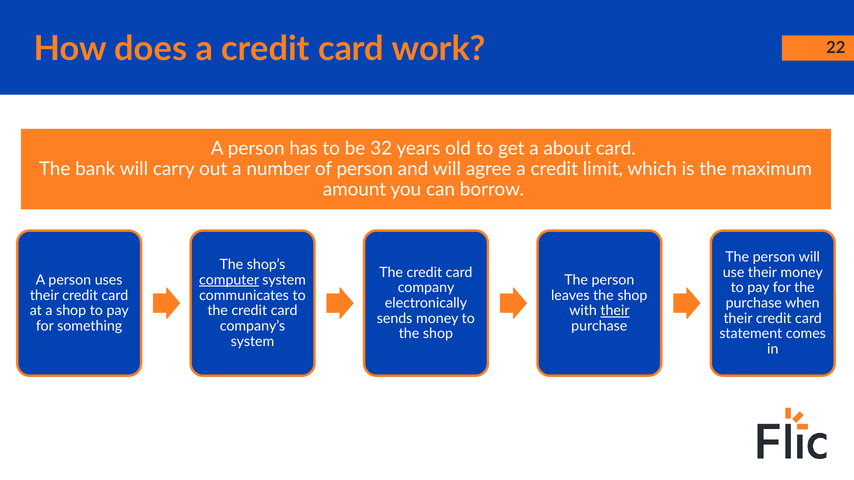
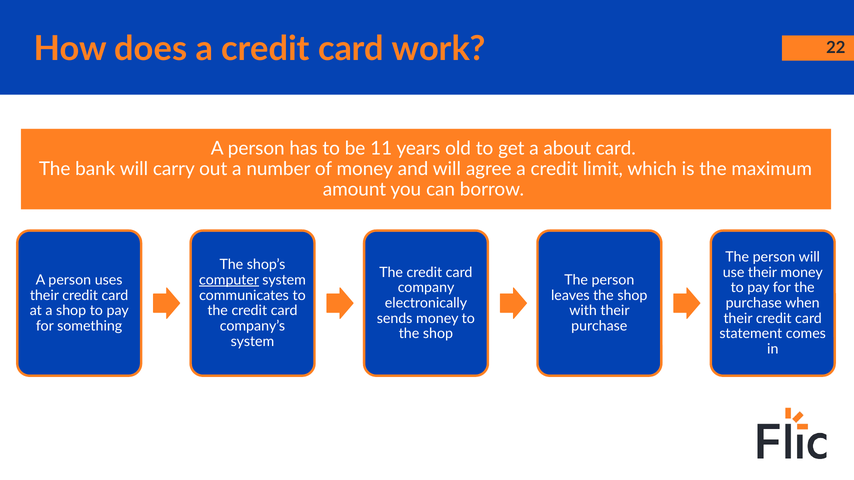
32: 32 -> 11
of person: person -> money
their at (615, 311) underline: present -> none
